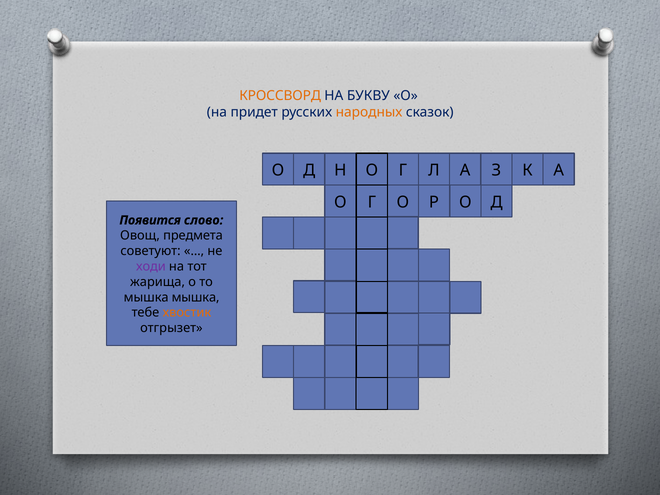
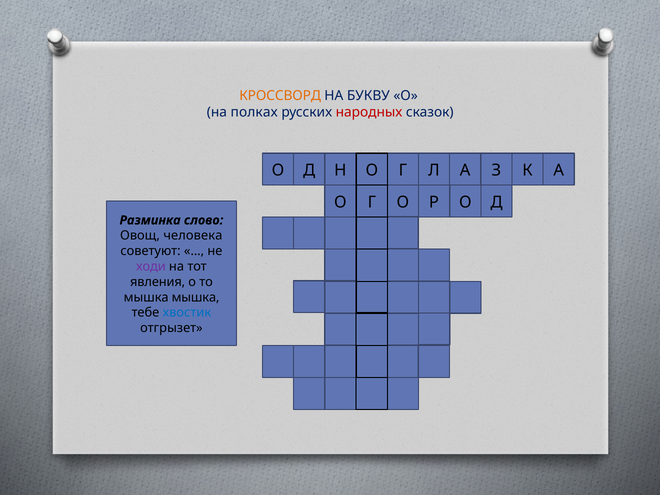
придет: придет -> полках
народных colour: orange -> red
Появится: Появится -> Разминка
предмета: предмета -> человека
жарища: жарища -> явления
хвостик colour: orange -> blue
